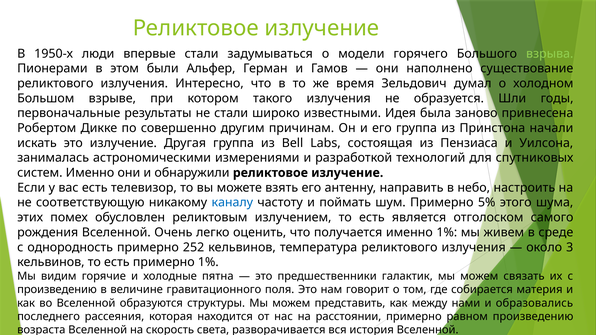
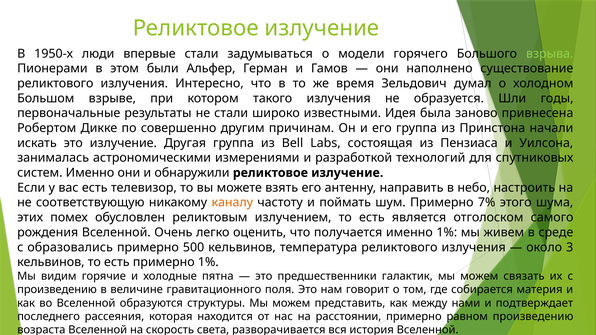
каналу colour: blue -> orange
5%: 5% -> 7%
однородность: однородность -> образовались
252: 252 -> 500
образовались: образовались -> подтверждает
